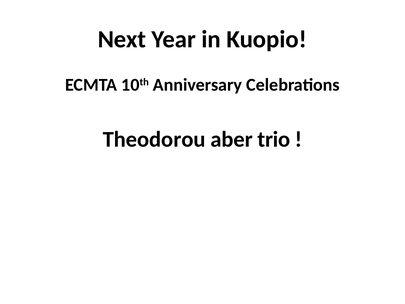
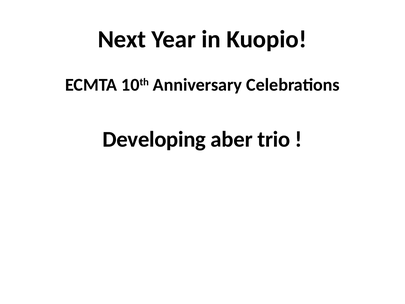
Theodorou: Theodorou -> Developing
